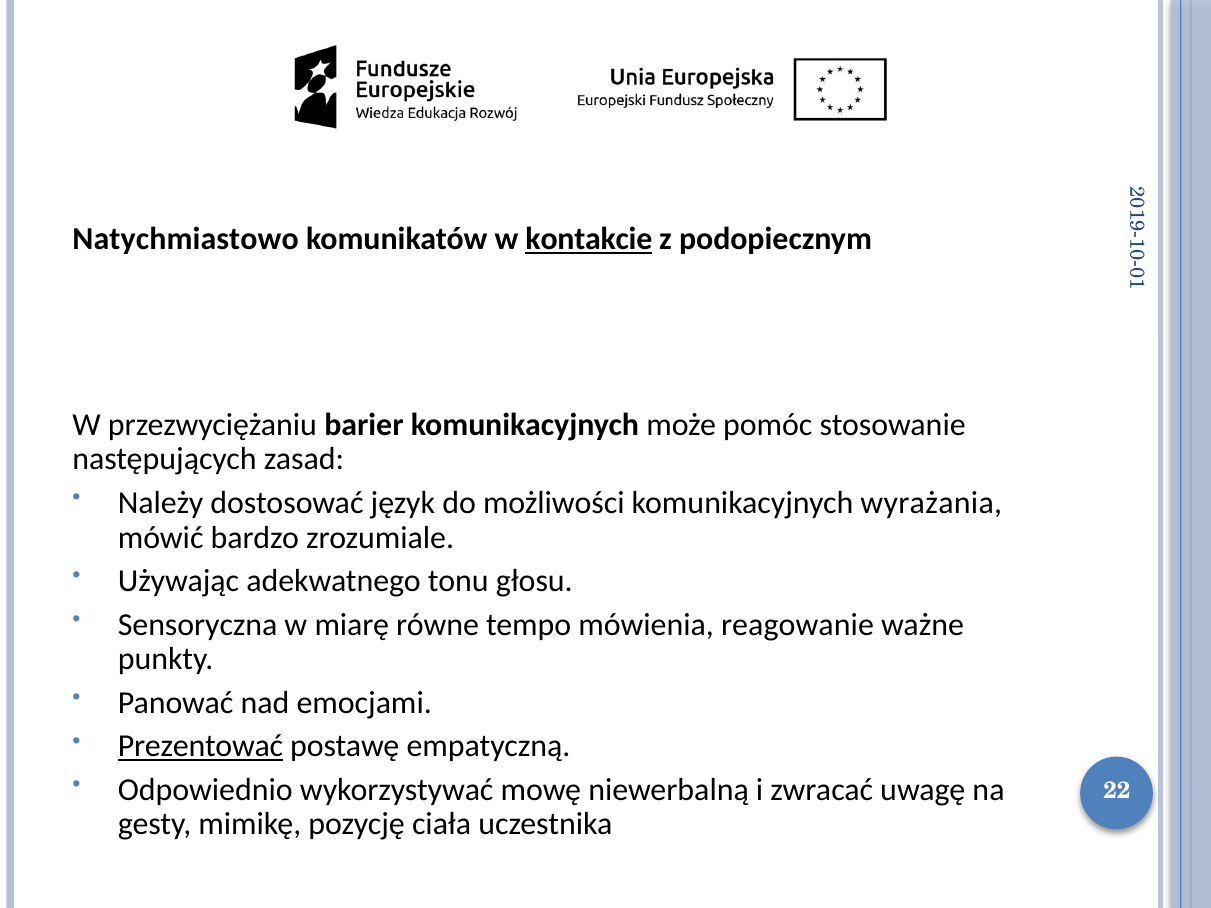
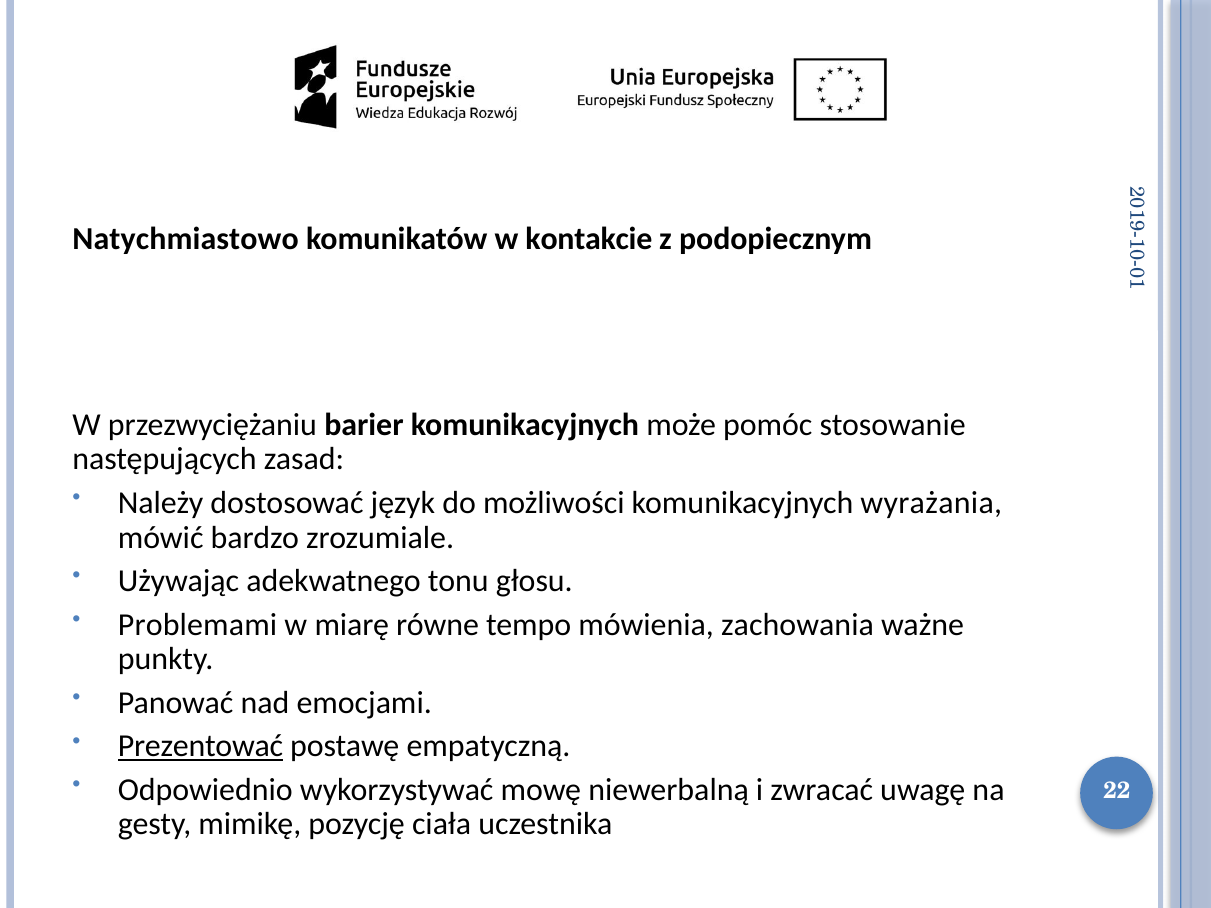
kontakcie underline: present -> none
Sensoryczna: Sensoryczna -> Problemami
reagowanie: reagowanie -> zachowania
